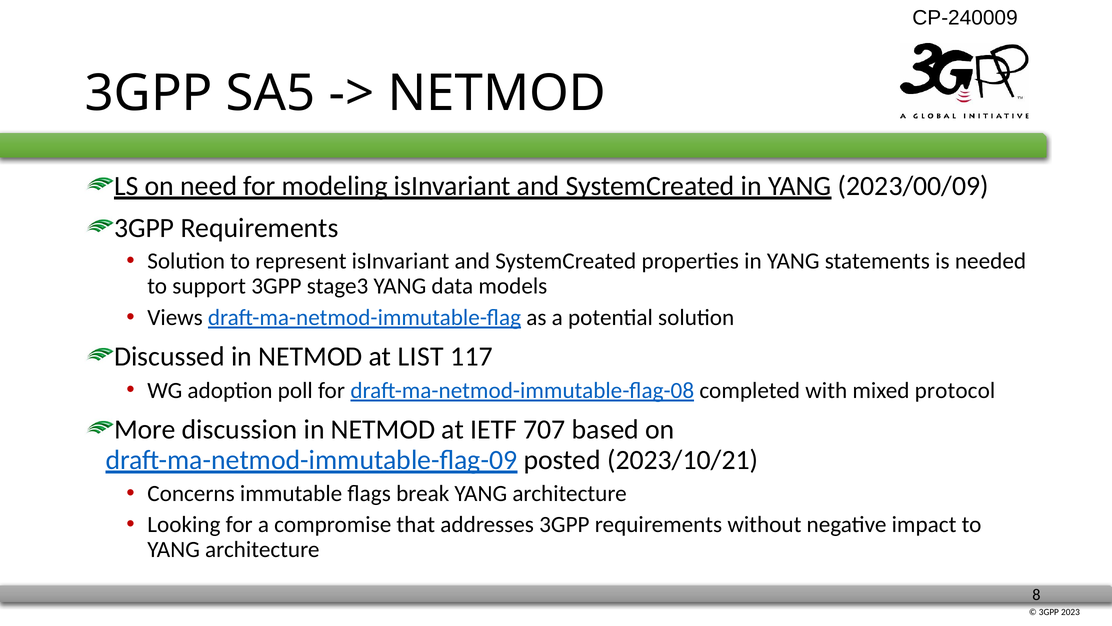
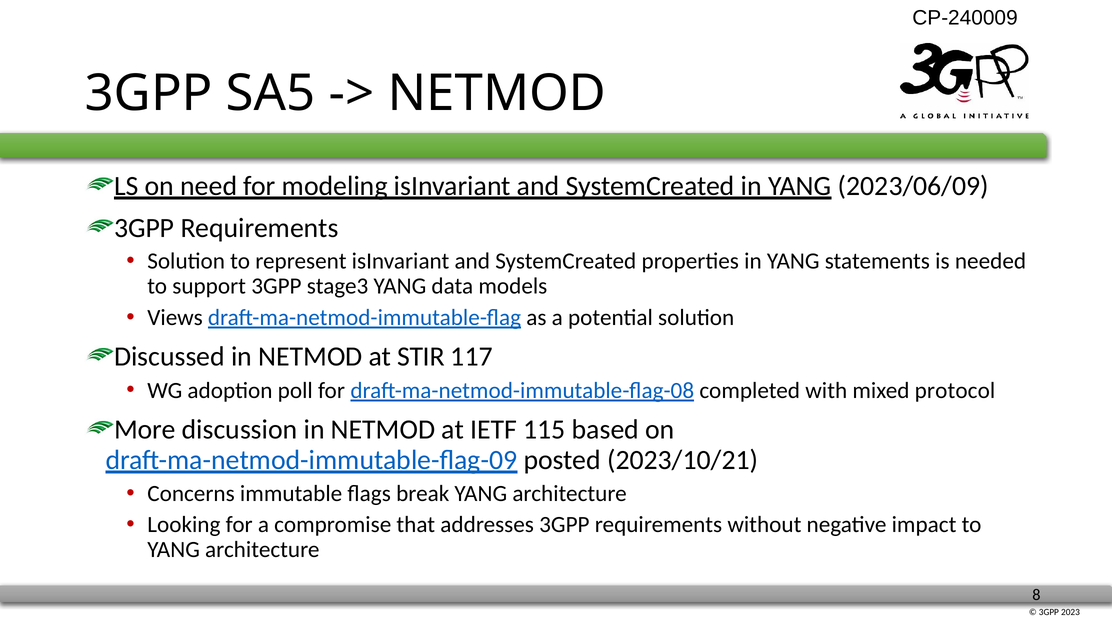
2023/00/09: 2023/00/09 -> 2023/06/09
LIST: LIST -> STIR
707: 707 -> 115
